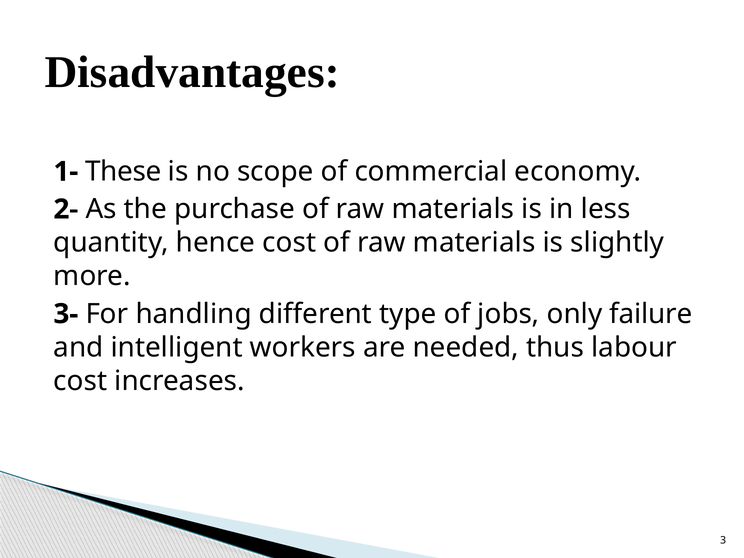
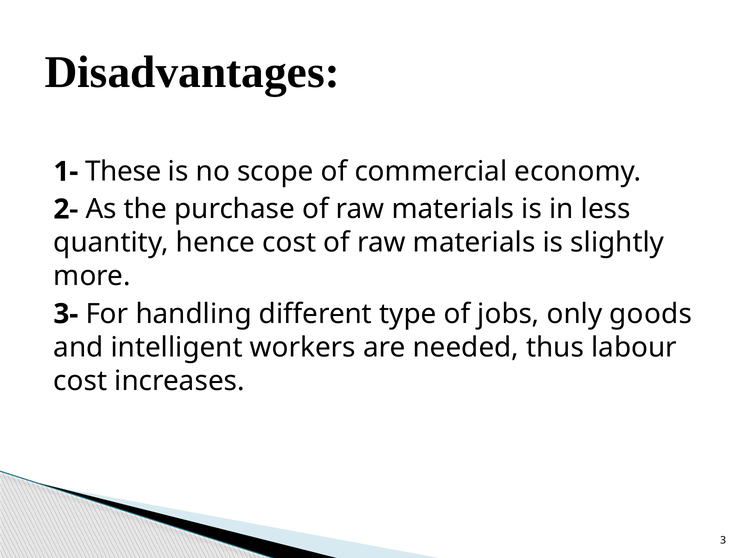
failure: failure -> goods
